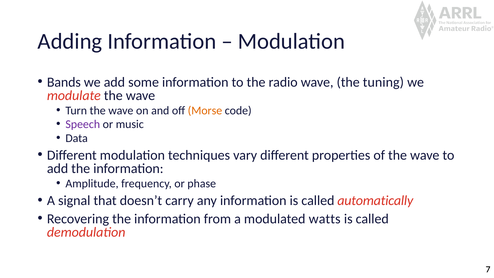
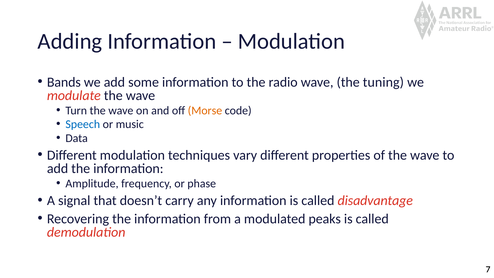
Speech colour: purple -> blue
automatically: automatically -> disadvantage
watts: watts -> peaks
